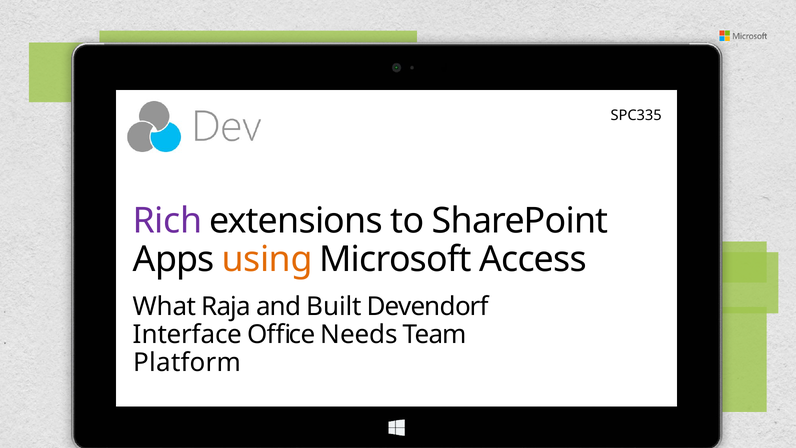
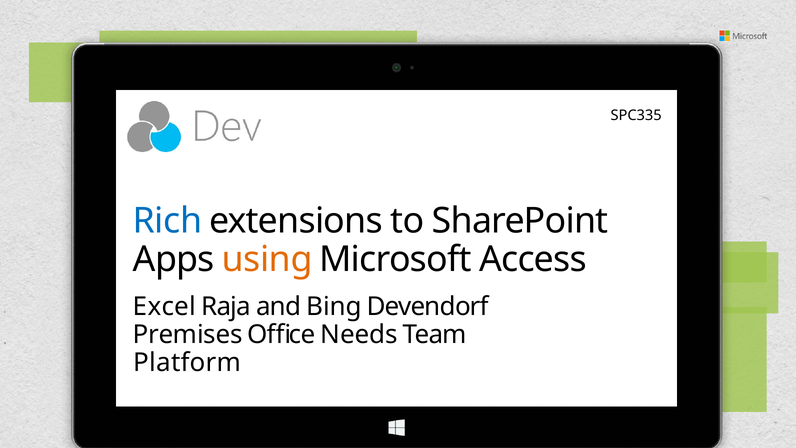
Rich colour: purple -> blue
What: What -> Excel
Built: Built -> Bing
Interface: Interface -> Premises
